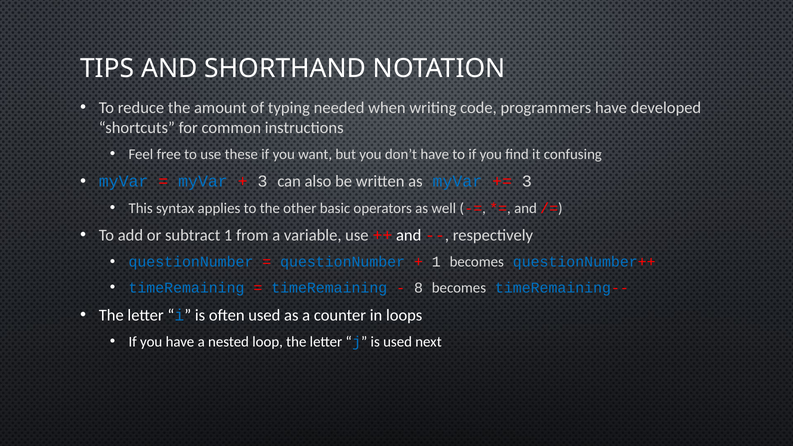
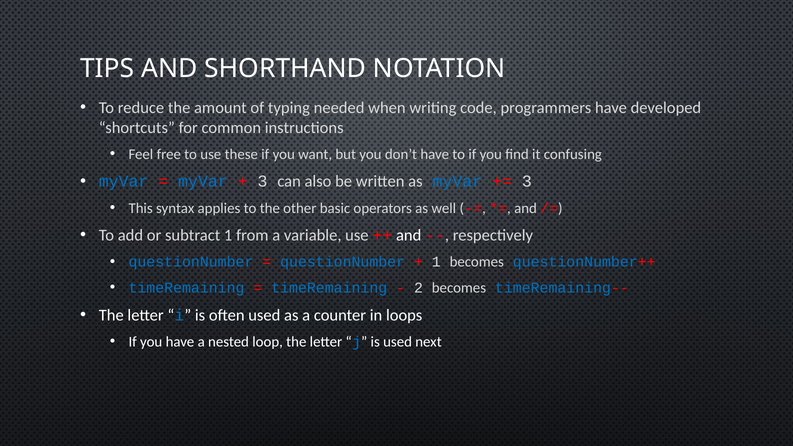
8: 8 -> 2
